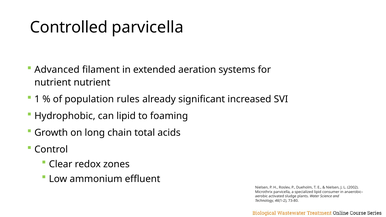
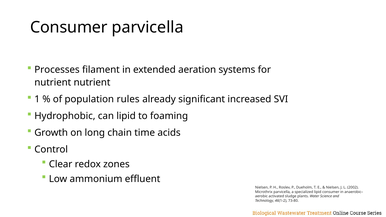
Controlled at (69, 27): Controlled -> Consumer
Advanced: Advanced -> Processes
total: total -> time
